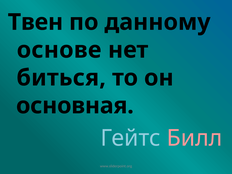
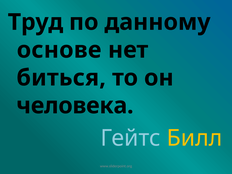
Твен: Твен -> Труд
основная: основная -> человека
Билл colour: pink -> yellow
